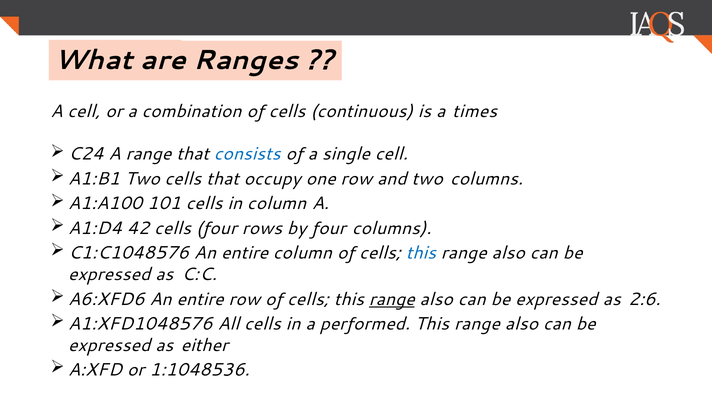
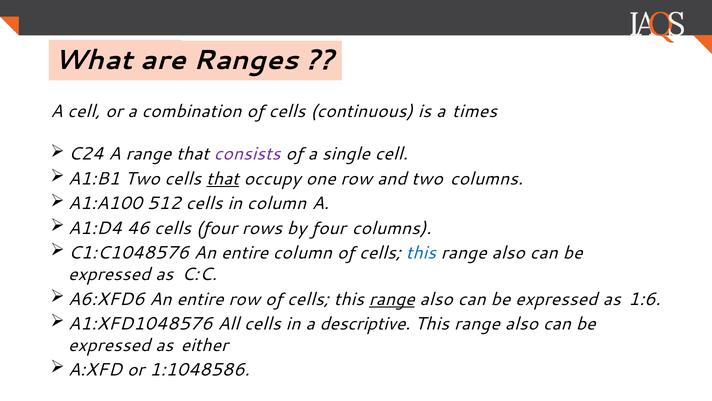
consists colour: blue -> purple
that at (223, 179) underline: none -> present
101: 101 -> 512
42: 42 -> 46
2:6: 2:6 -> 1:6
performed: performed -> descriptive
1:1048536: 1:1048536 -> 1:1048586
